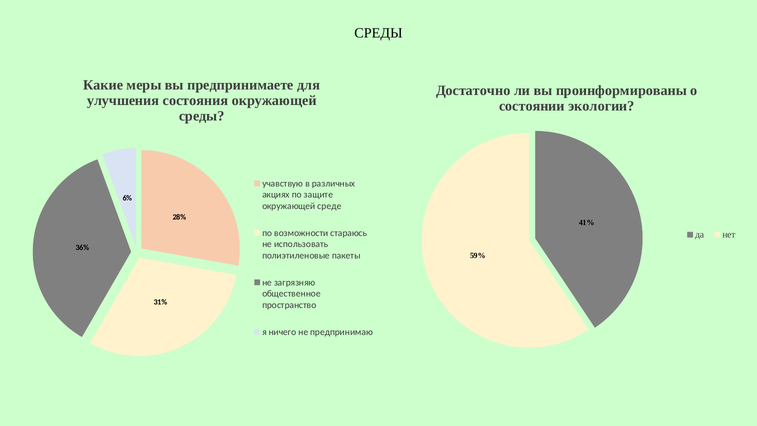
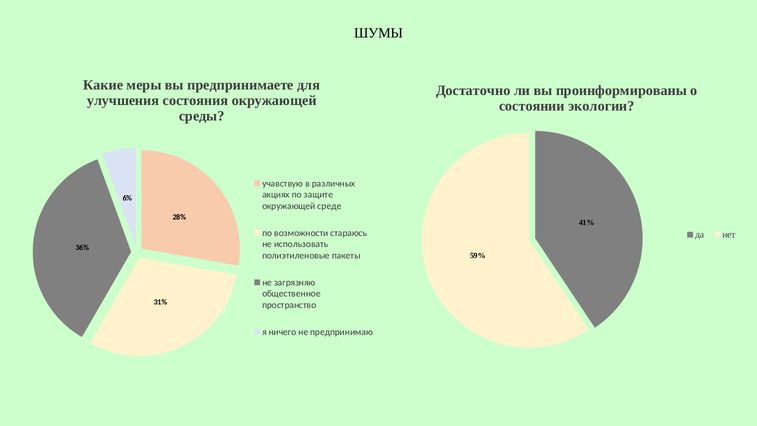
СРЕДЫ at (378, 33): СРЕДЫ -> ШУМЫ
